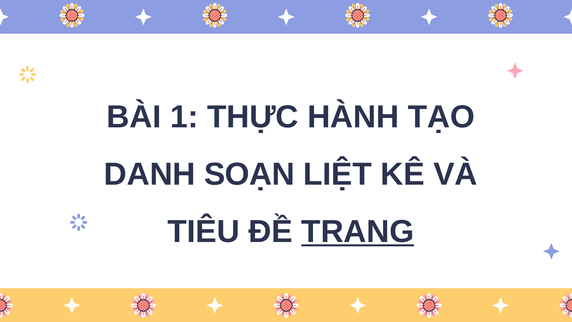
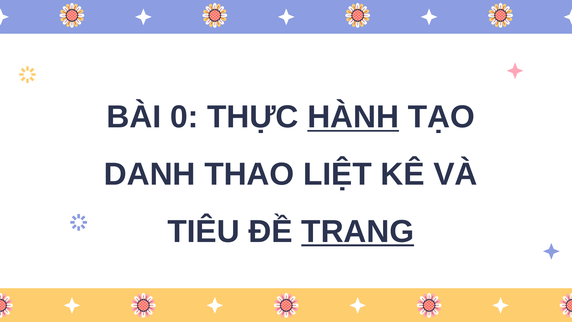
1: 1 -> 0
HÀNH underline: none -> present
SOẠN: SOẠN -> THAO
